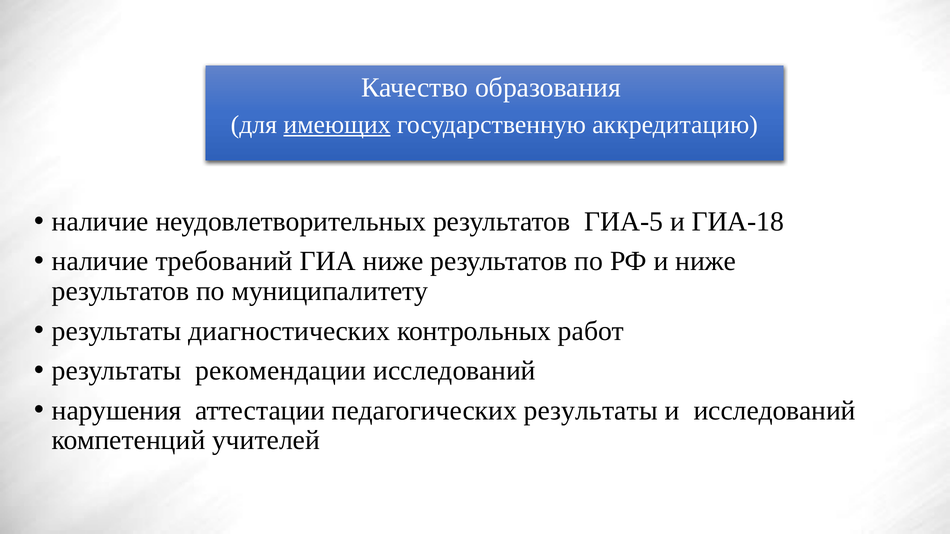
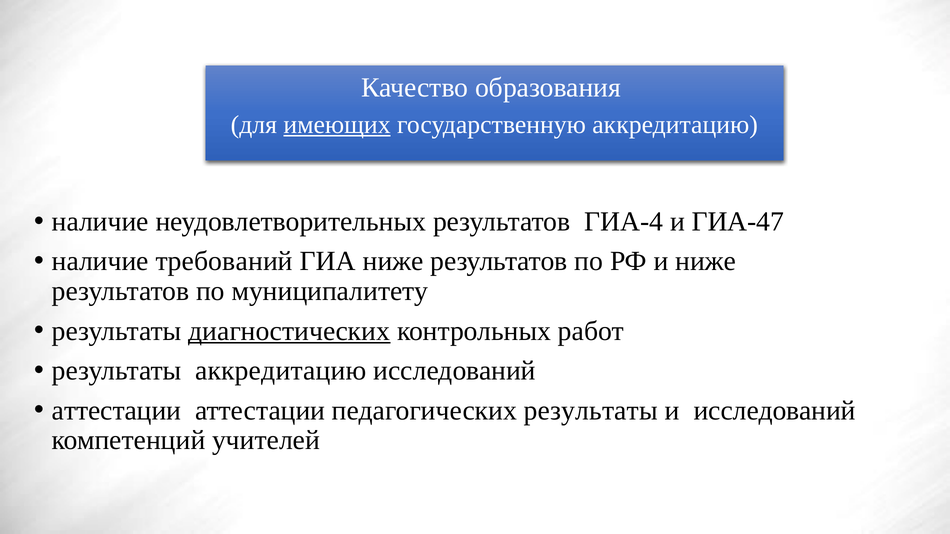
ГИА-5: ГИА-5 -> ГИА-4
ГИА-18: ГИА-18 -> ГИА-47
диагностических underline: none -> present
результаты рекомендации: рекомендации -> аккредитацию
нарушения at (117, 411): нарушения -> аттестации
